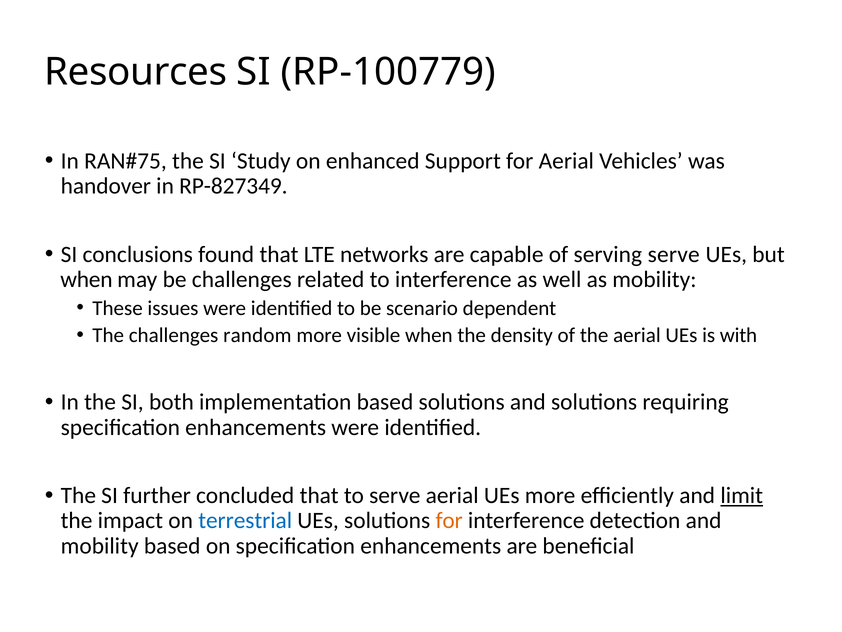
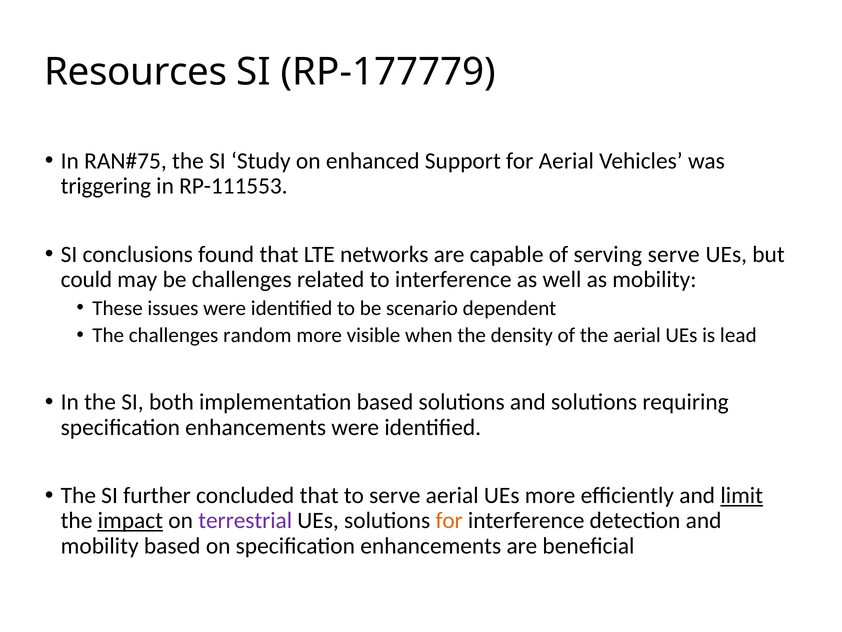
RP-100779: RP-100779 -> RP-177779
handover: handover -> triggering
RP-827349: RP-827349 -> RP-111553
when at (86, 279): when -> could
with: with -> lead
impact underline: none -> present
terrestrial colour: blue -> purple
